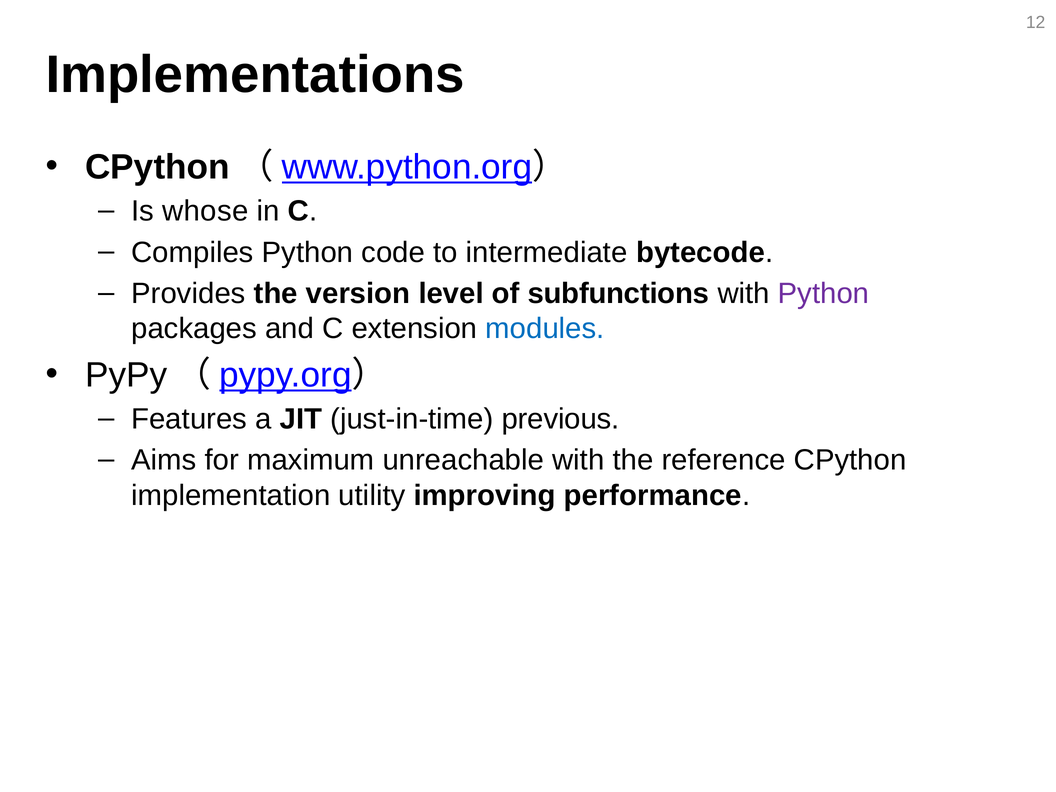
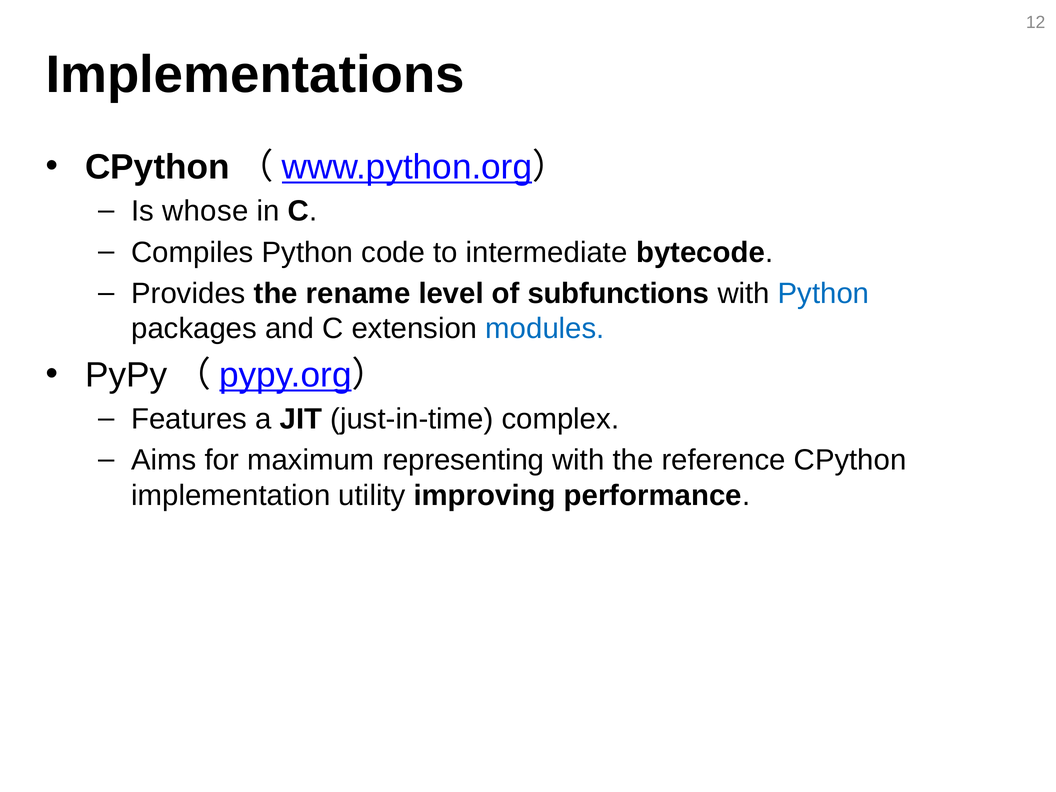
version: version -> rename
Python at (824, 294) colour: purple -> blue
previous: previous -> complex
unreachable: unreachable -> representing
